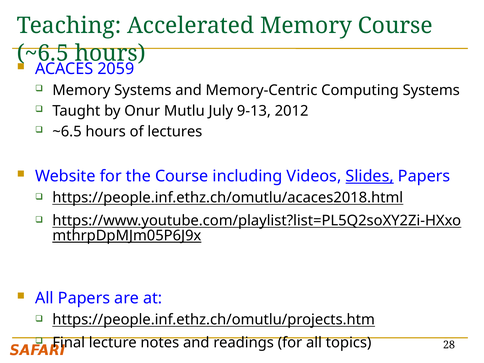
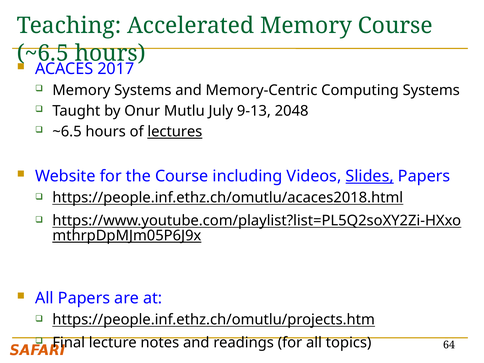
2059: 2059 -> 2017
2012: 2012 -> 2048
lectures underline: none -> present
28: 28 -> 64
